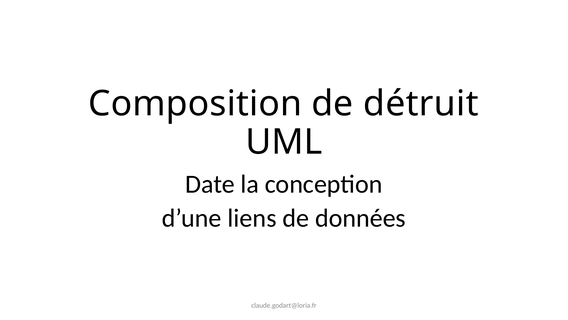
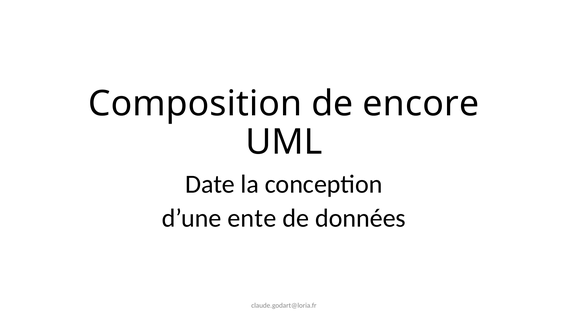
détruit: détruit -> encore
liens: liens -> ente
